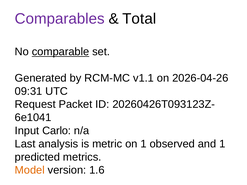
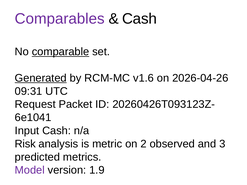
Total at (139, 19): Total -> Cash
Generated underline: none -> present
v1.1: v1.1 -> v1.6
Input Carlo: Carlo -> Cash
Last: Last -> Risk
on 1: 1 -> 2
and 1: 1 -> 3
Model colour: orange -> purple
1.6: 1.6 -> 1.9
